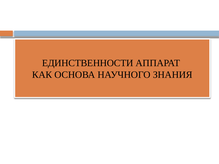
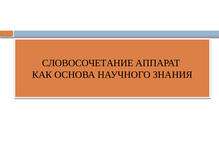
ЕДИНСТВЕННОСТИ: ЕДИНСТВЕННОСТИ -> СЛОВОСОЧЕТАНИЕ
